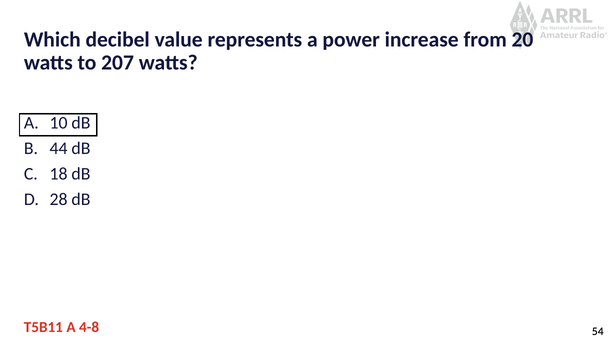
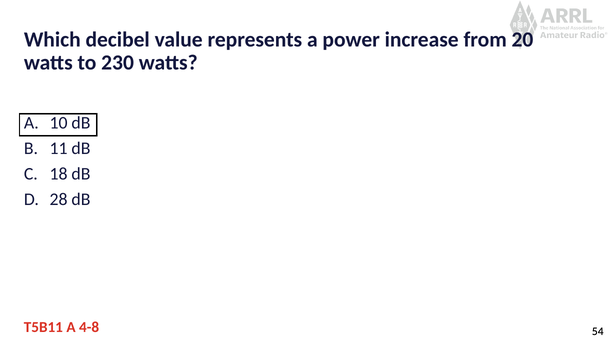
207: 207 -> 230
44: 44 -> 11
